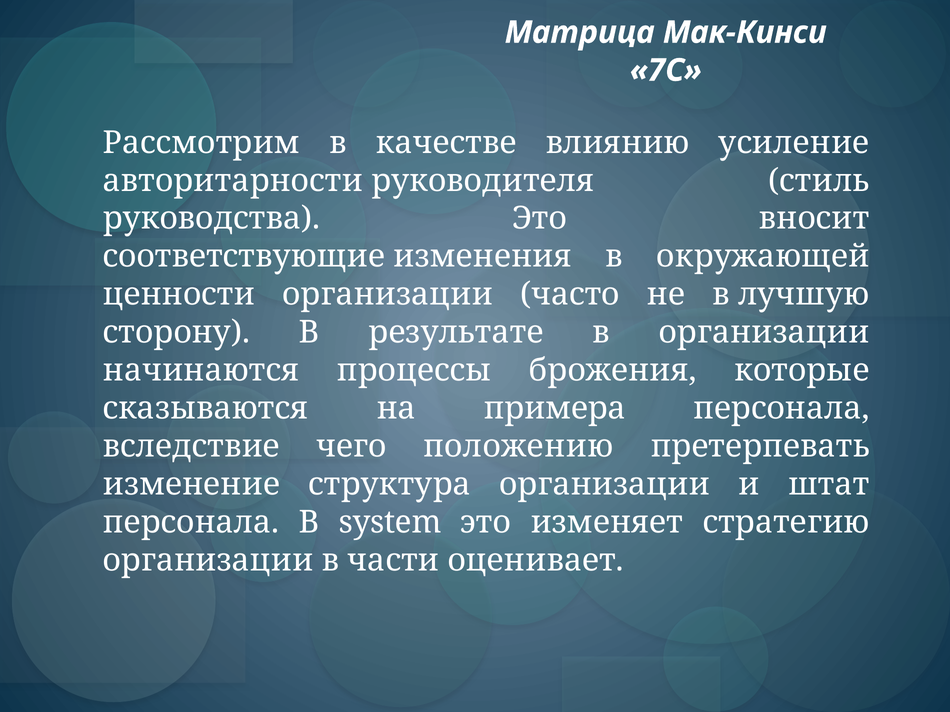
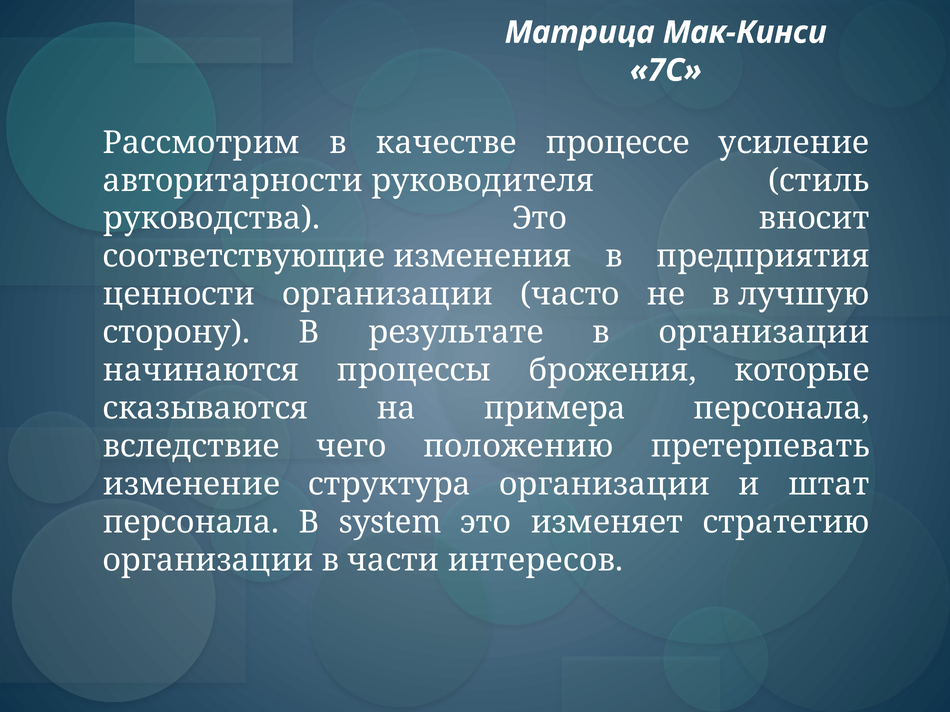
влиянию: влиянию -> процессе
окружающей: окружающей -> предприятия
оценивает: оценивает -> интересов
